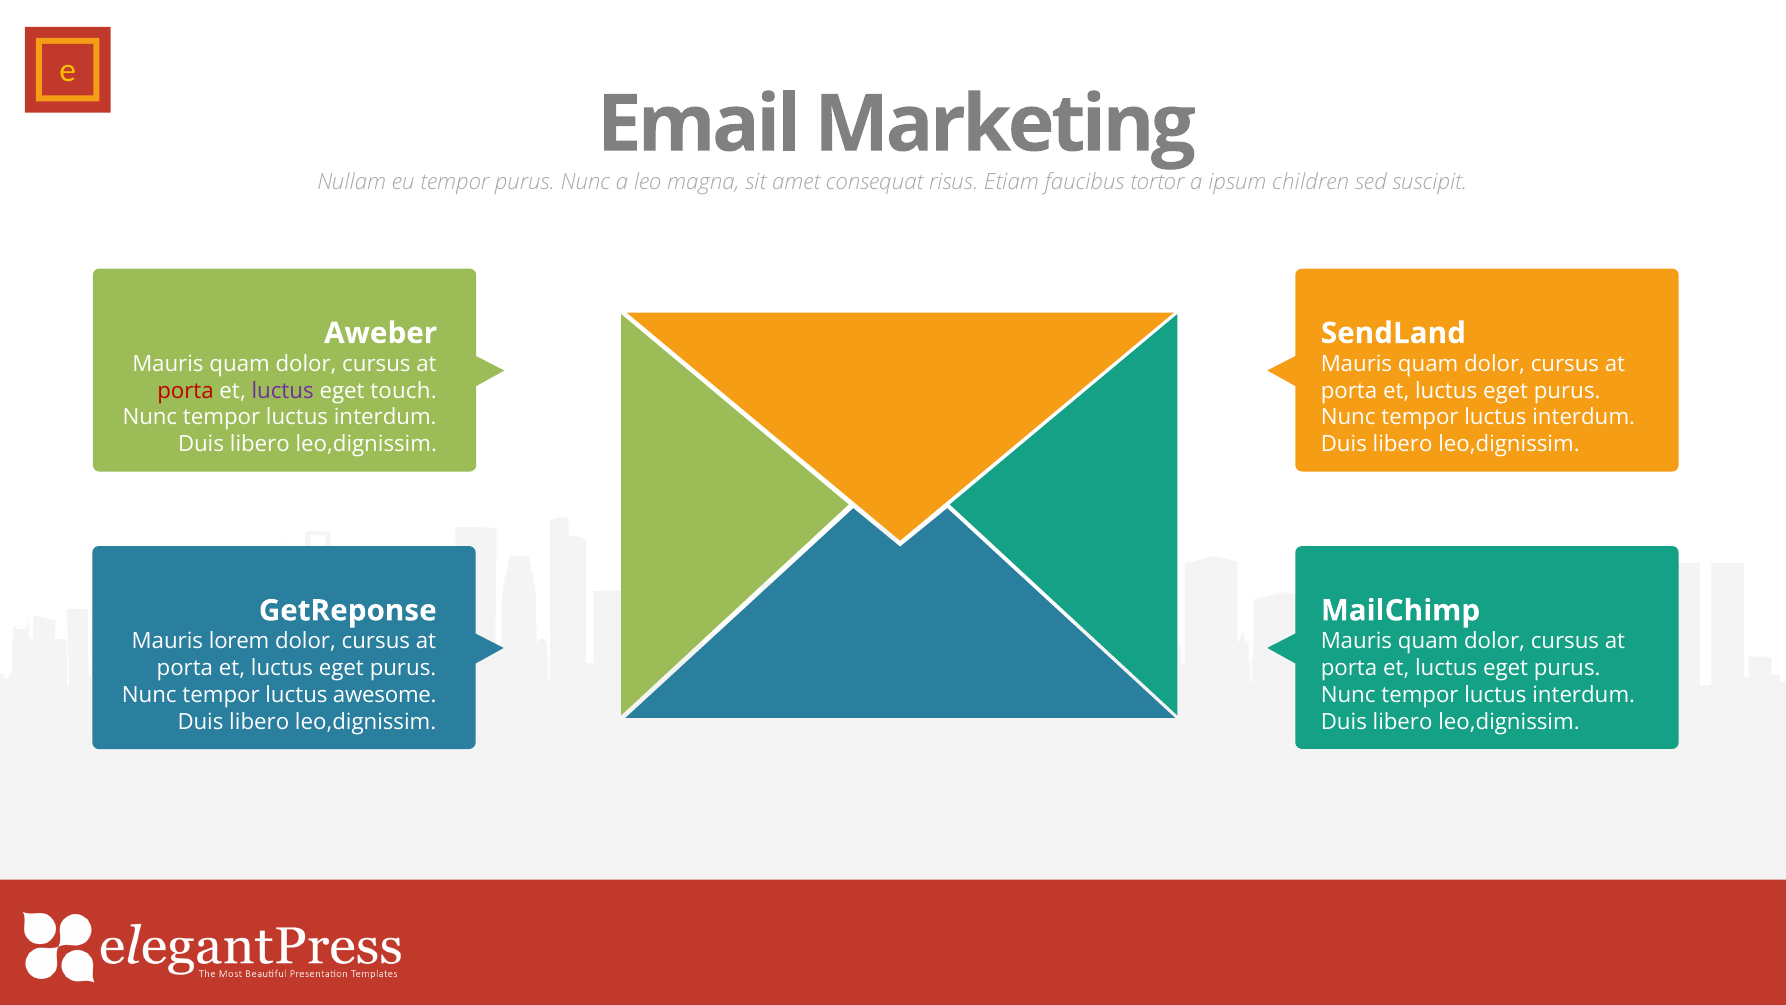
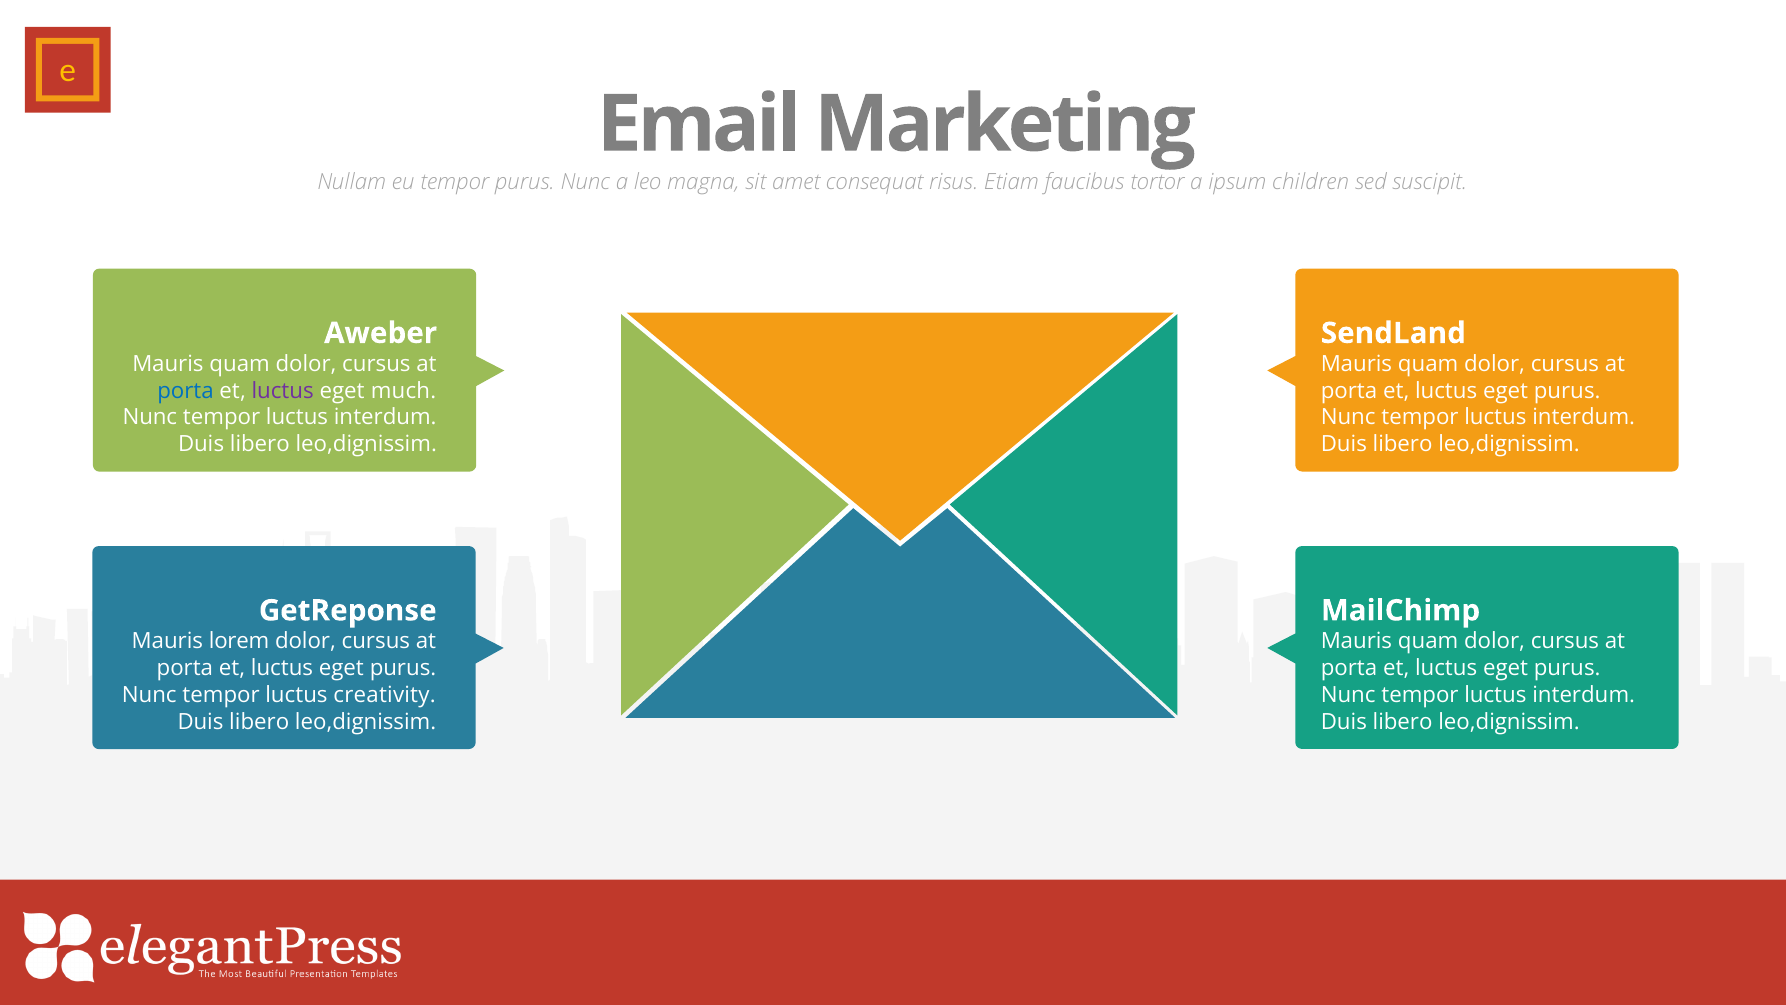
porta at (185, 391) colour: red -> blue
touch: touch -> much
awesome: awesome -> creativity
